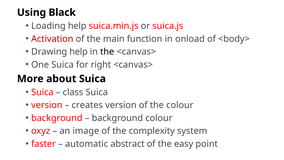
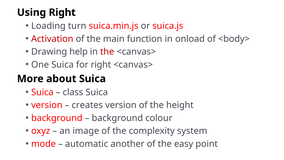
Using Black: Black -> Right
Loading help: help -> turn
the at (107, 52) colour: black -> red
the colour: colour -> height
faster: faster -> mode
abstract: abstract -> another
